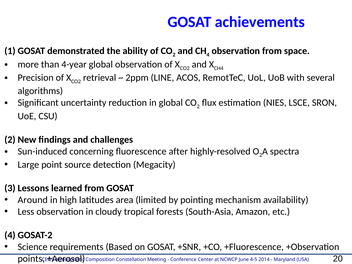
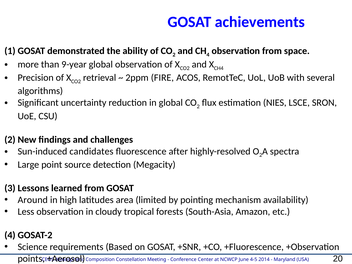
4-year: 4-year -> 9-year
LINE: LINE -> FIRE
concerning: concerning -> candidates
